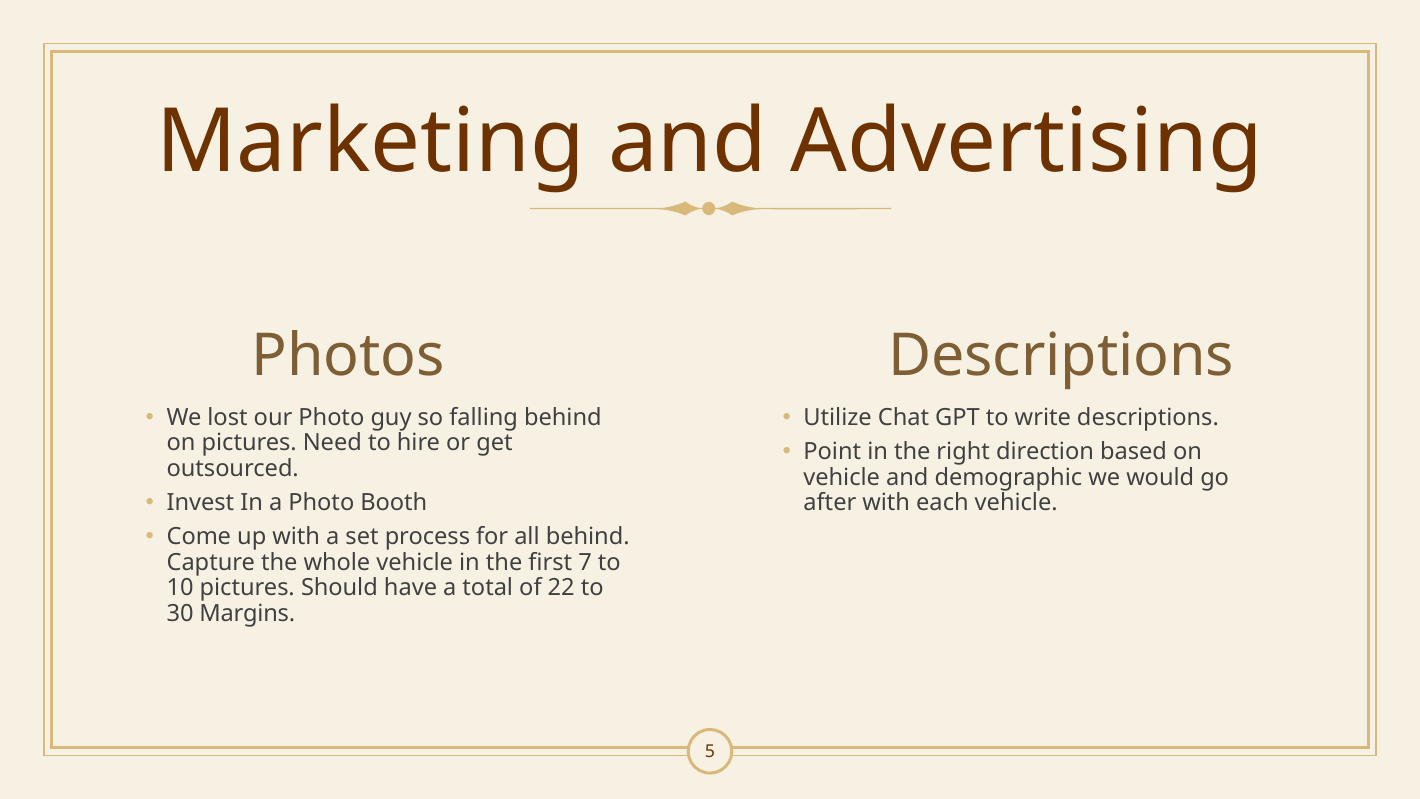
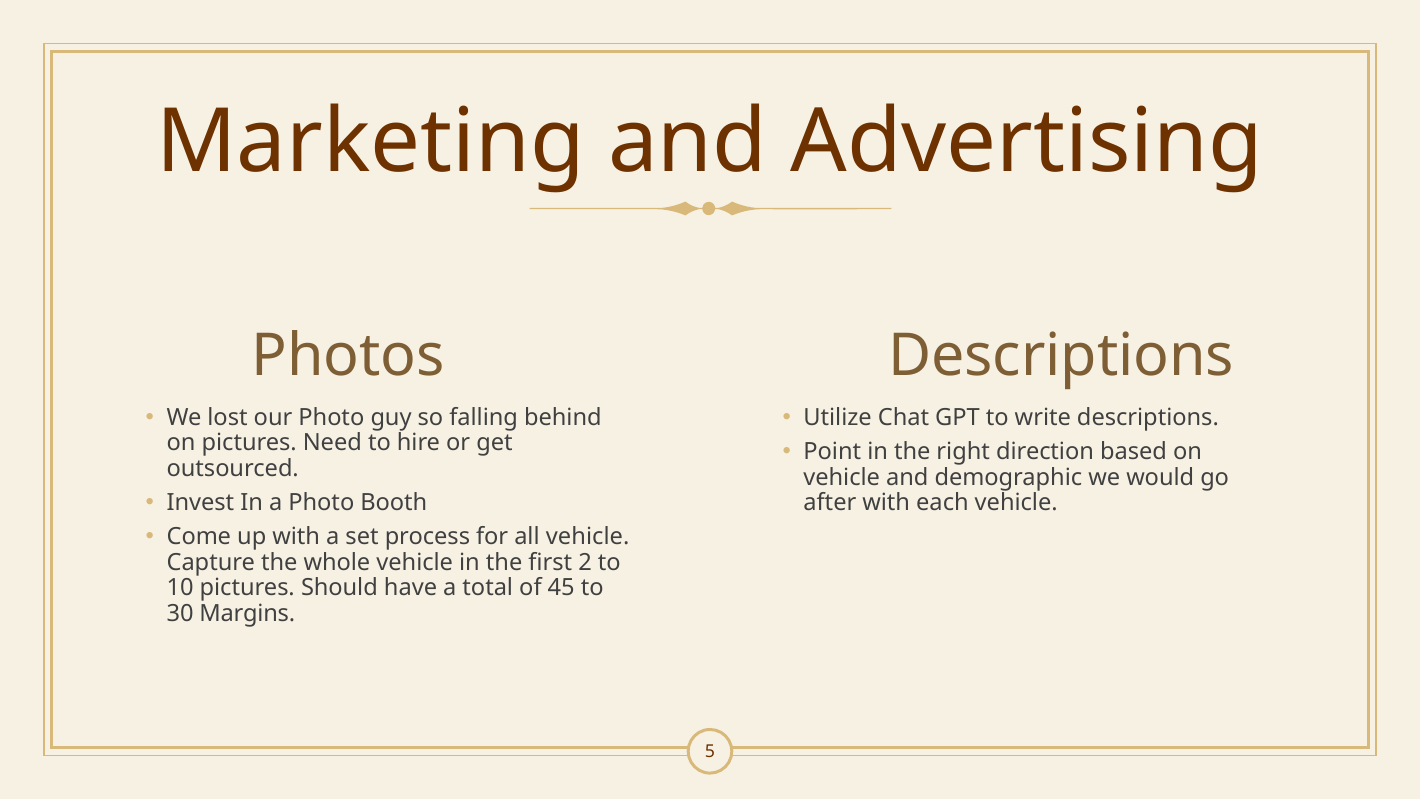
all behind: behind -> vehicle
7: 7 -> 2
22: 22 -> 45
